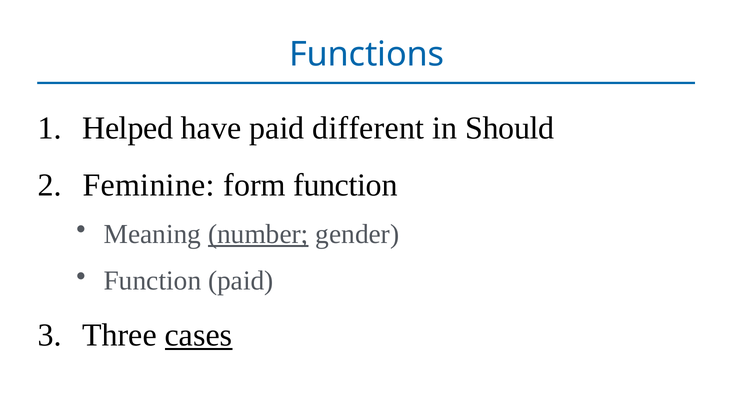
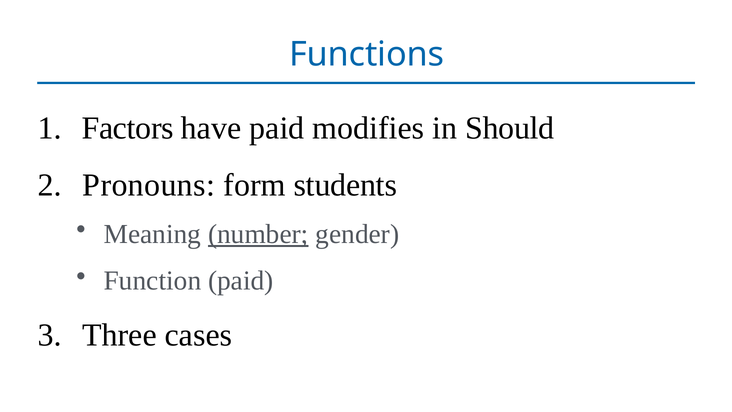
Helped: Helped -> Factors
different: different -> modifies
Feminine: Feminine -> Pronouns
form function: function -> students
cases underline: present -> none
